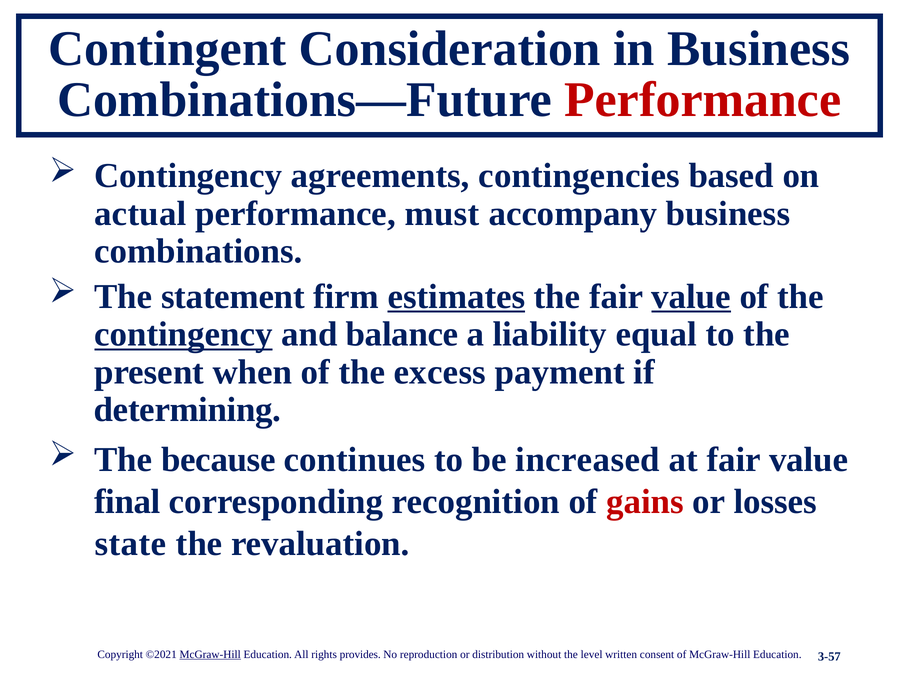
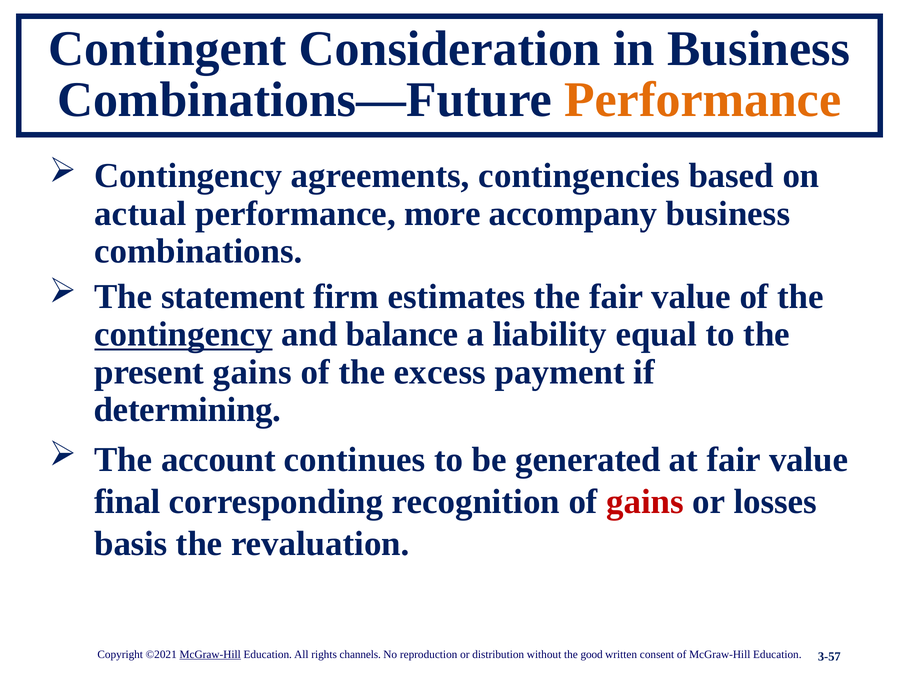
Performance at (703, 100) colour: red -> orange
must: must -> more
estimates underline: present -> none
value at (691, 297) underline: present -> none
present when: when -> gains
because: because -> account
increased: increased -> generated
state: state -> basis
provides: provides -> channels
level: level -> good
